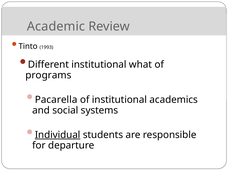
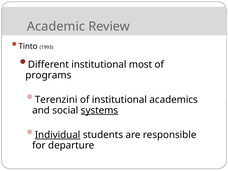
what: what -> most
Pacarella: Pacarella -> Terenzini
systems underline: none -> present
